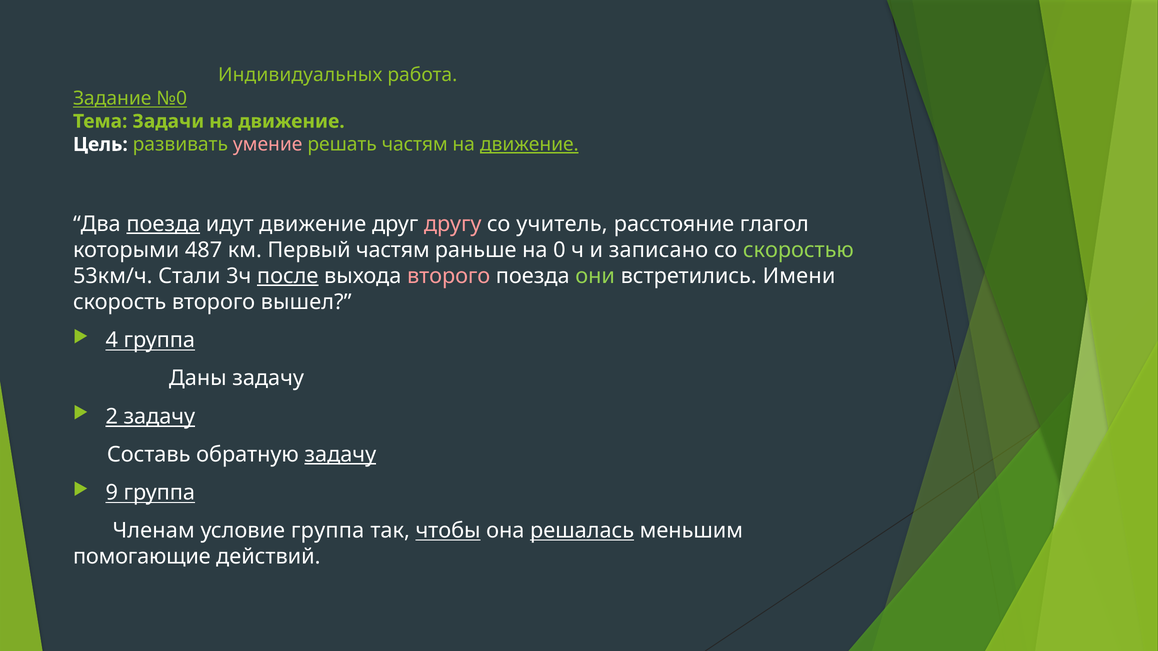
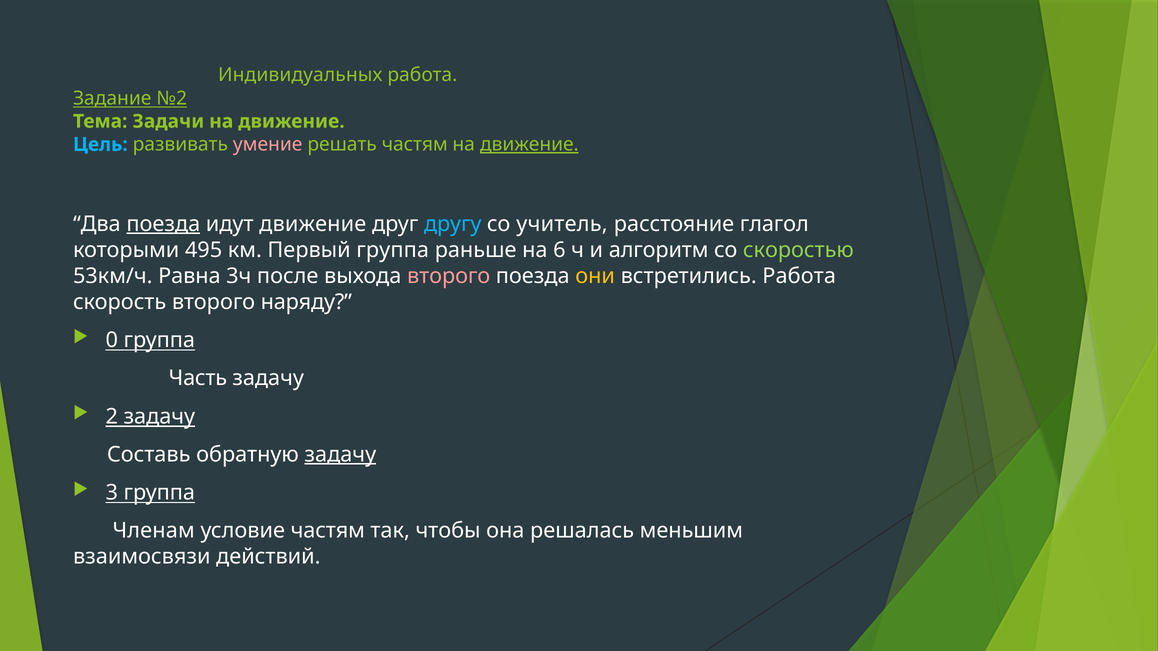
№0: №0 -> №2
Цель colour: white -> light blue
другу colour: pink -> light blue
487: 487 -> 495
Первый частям: частям -> группа
0: 0 -> 6
записано: записано -> алгоритм
Стали: Стали -> Равна
после underline: present -> none
они colour: light green -> yellow
встретились Имени: Имени -> Работа
вышел: вышел -> наряду
4: 4 -> 0
Даны: Даны -> Часть
9: 9 -> 3
условие группа: группа -> частям
чтобы underline: present -> none
решалась underline: present -> none
помогающие: помогающие -> взаимосвязи
